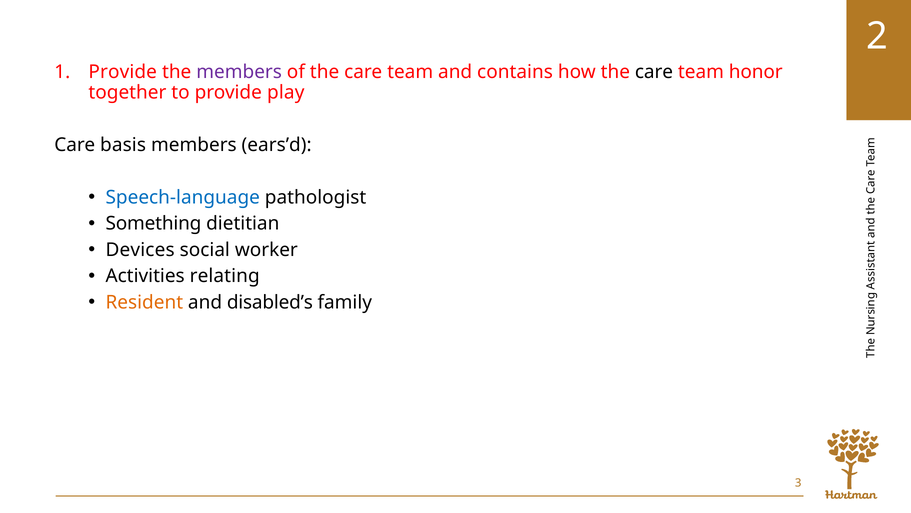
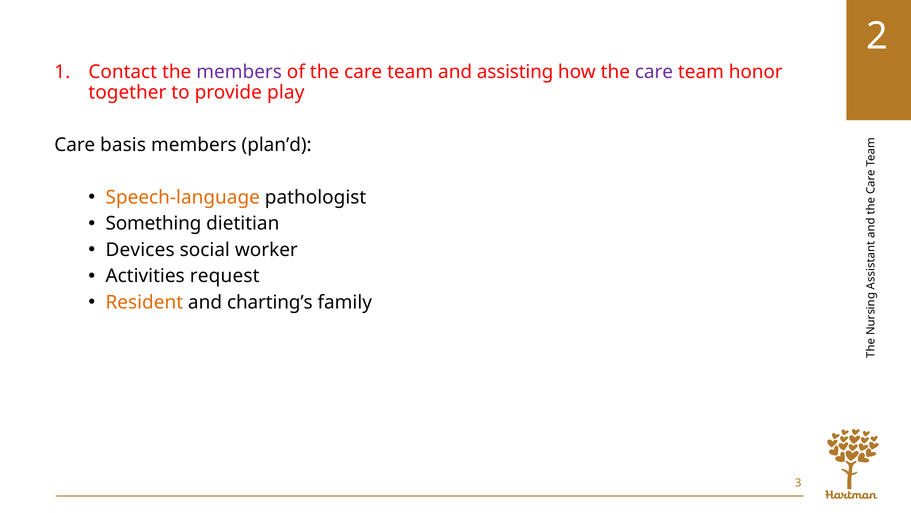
Provide at (123, 72): Provide -> Contact
contains: contains -> assisting
care at (654, 72) colour: black -> purple
ears’d: ears’d -> plan’d
Speech-language colour: blue -> orange
relating: relating -> request
disabled’s: disabled’s -> charting’s
